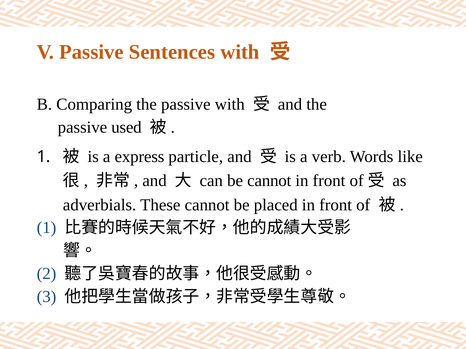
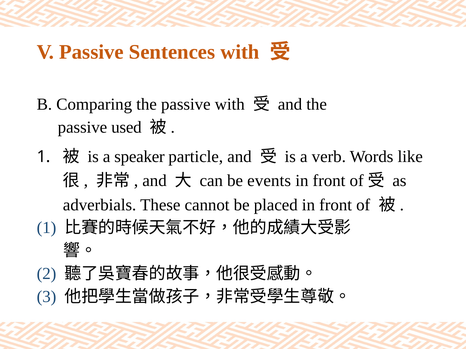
express: express -> speaker
be cannot: cannot -> events
